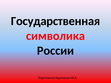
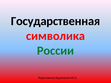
России colour: black -> green
